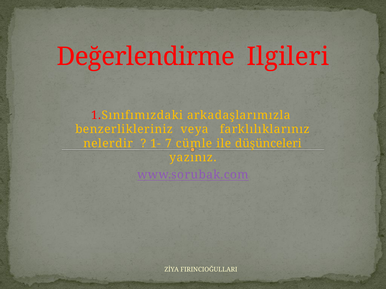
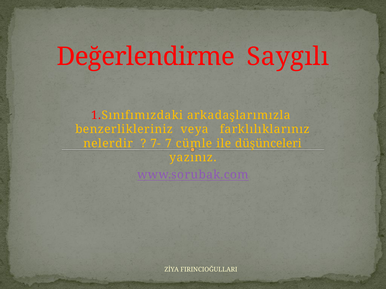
Ilgileri: Ilgileri -> Saygılı
1-: 1- -> 7-
